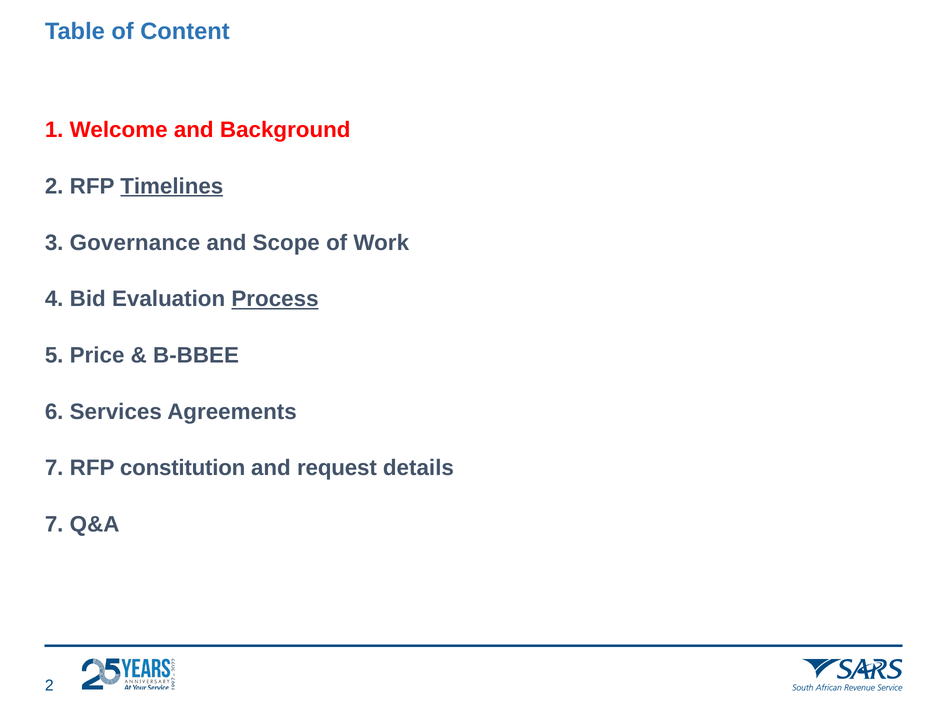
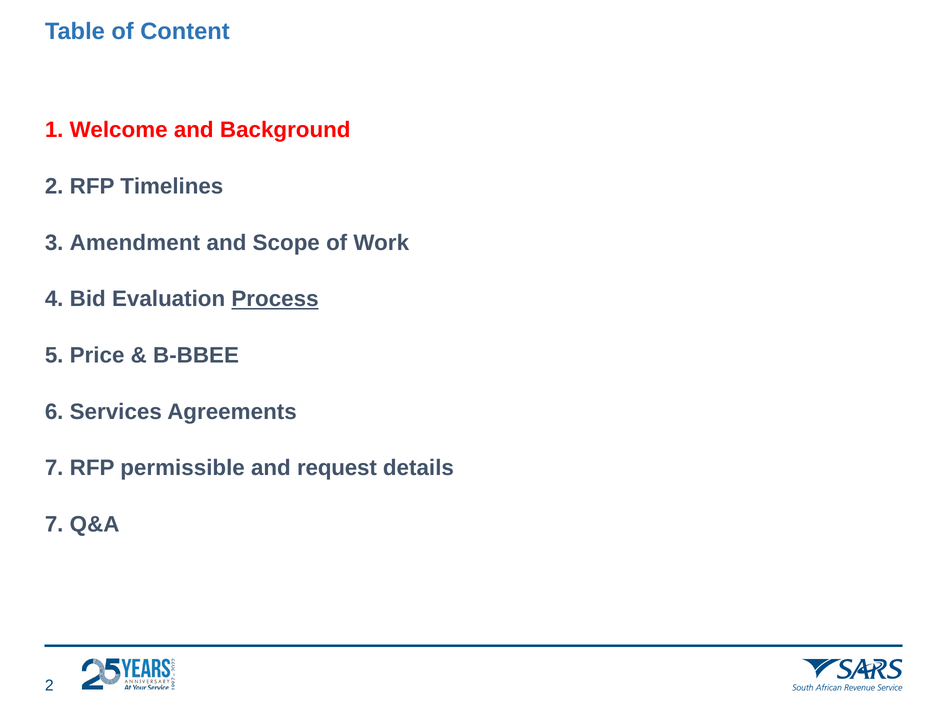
Timelines underline: present -> none
Governance: Governance -> Amendment
constitution: constitution -> permissible
